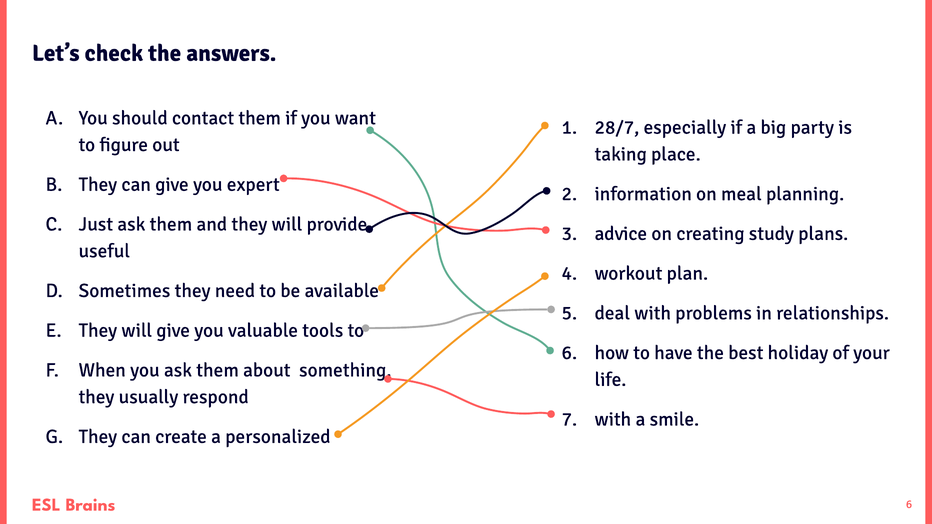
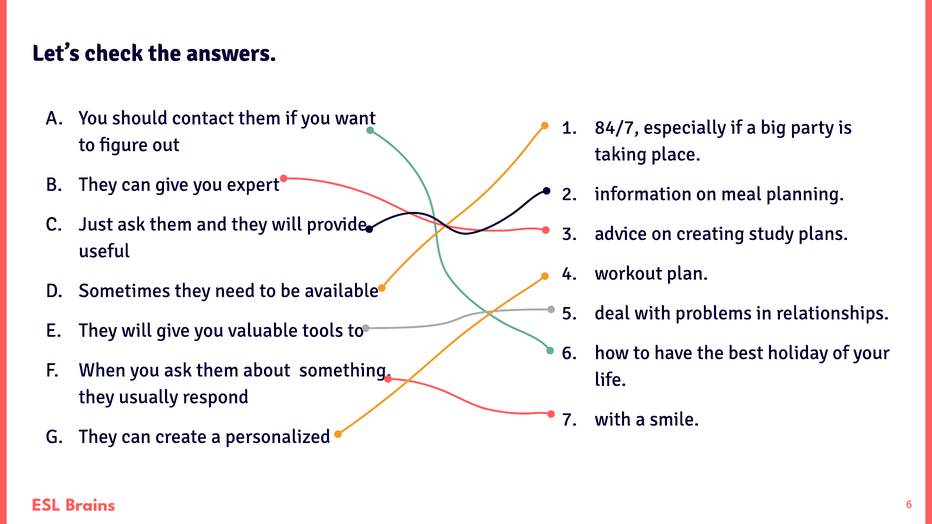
28/7: 28/7 -> 84/7
